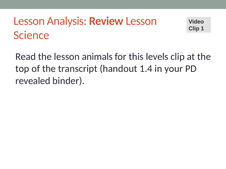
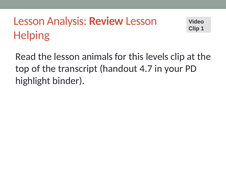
Science: Science -> Helping
1.4: 1.4 -> 4.7
revealed: revealed -> highlight
